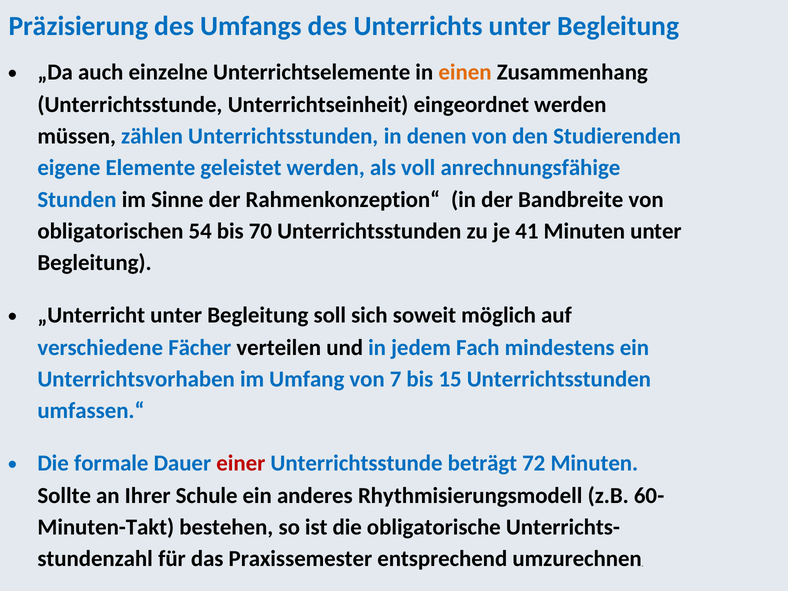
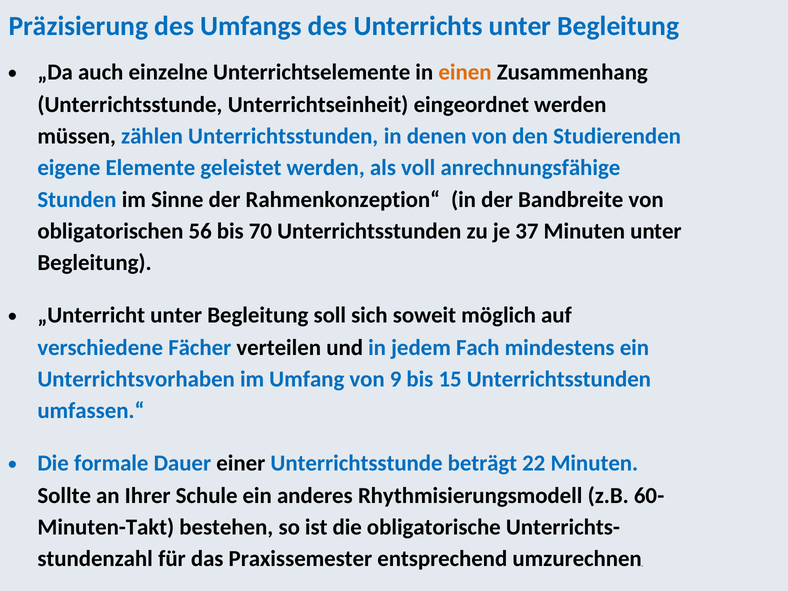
54: 54 -> 56
41: 41 -> 37
7: 7 -> 9
einer colour: red -> black
72: 72 -> 22
